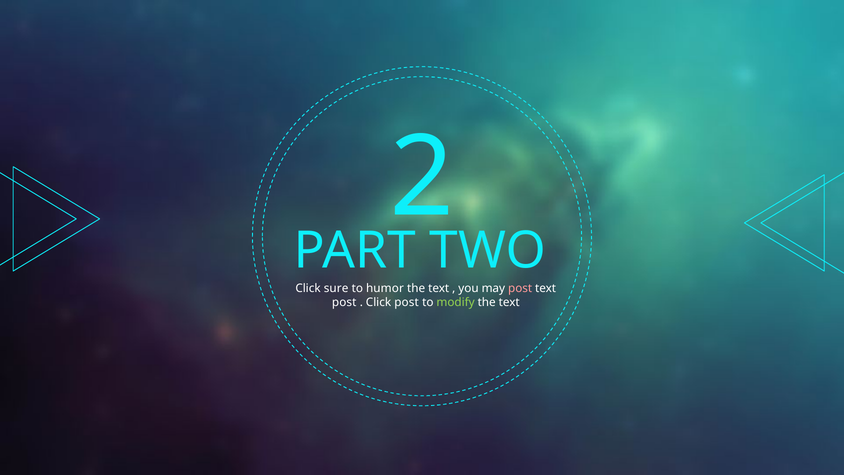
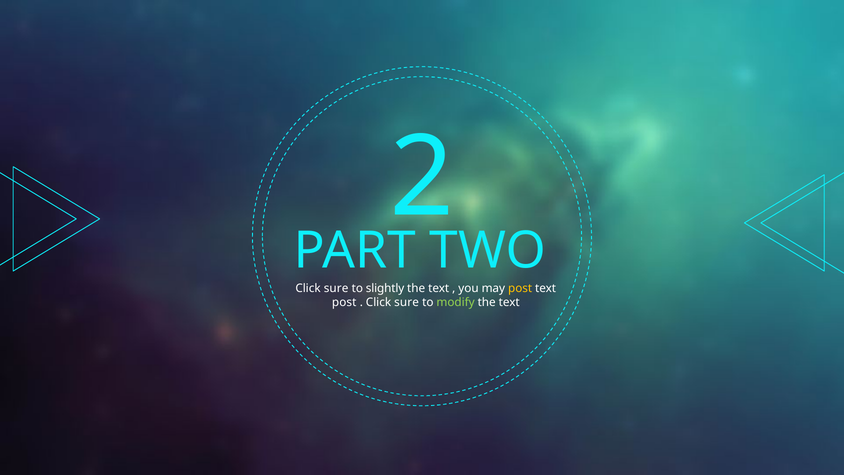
humor: humor -> slightly
post at (520, 288) colour: pink -> yellow
post at (407, 302): post -> sure
